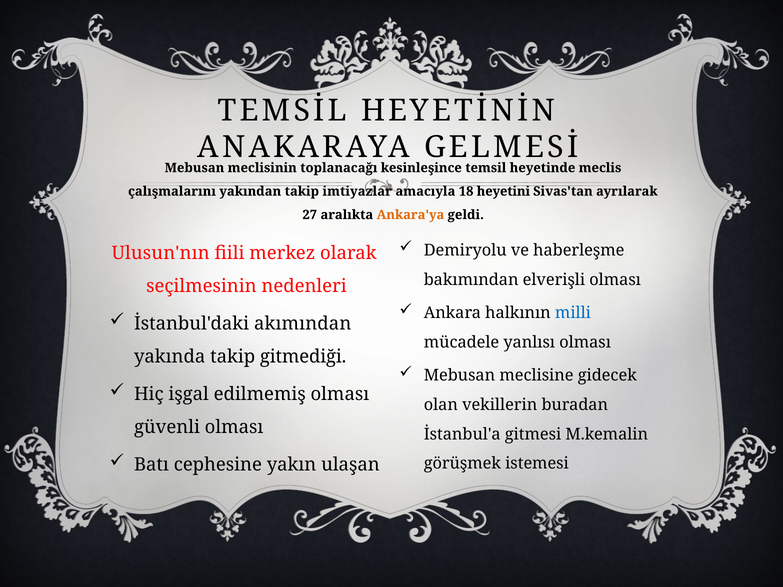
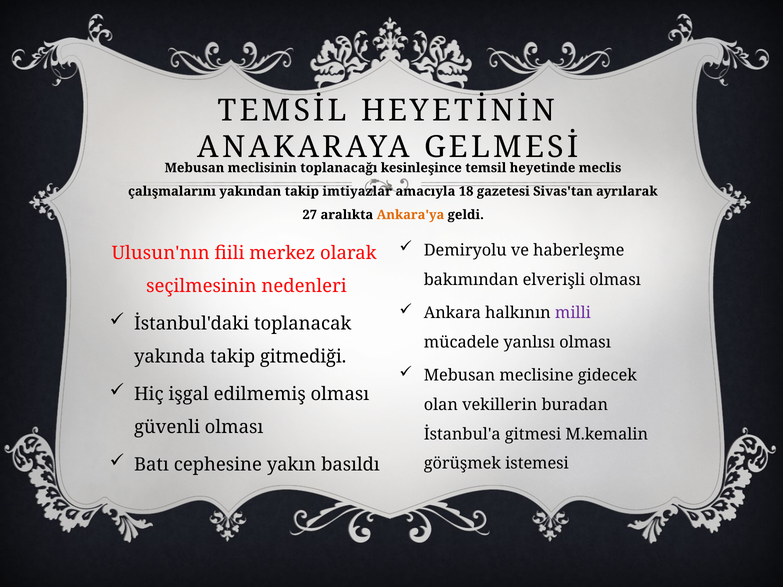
heyetini: heyetini -> gazetesi
milli colour: blue -> purple
akımından: akımından -> toplanacak
ulaşan: ulaşan -> basıldı
